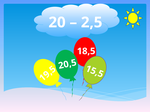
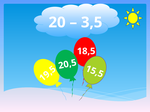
2,5: 2,5 -> 3,5
